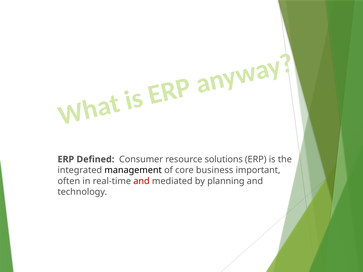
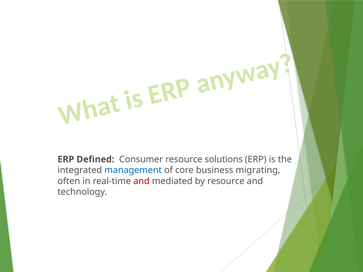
management colour: black -> blue
important: important -> migrating
by planning: planning -> resource
